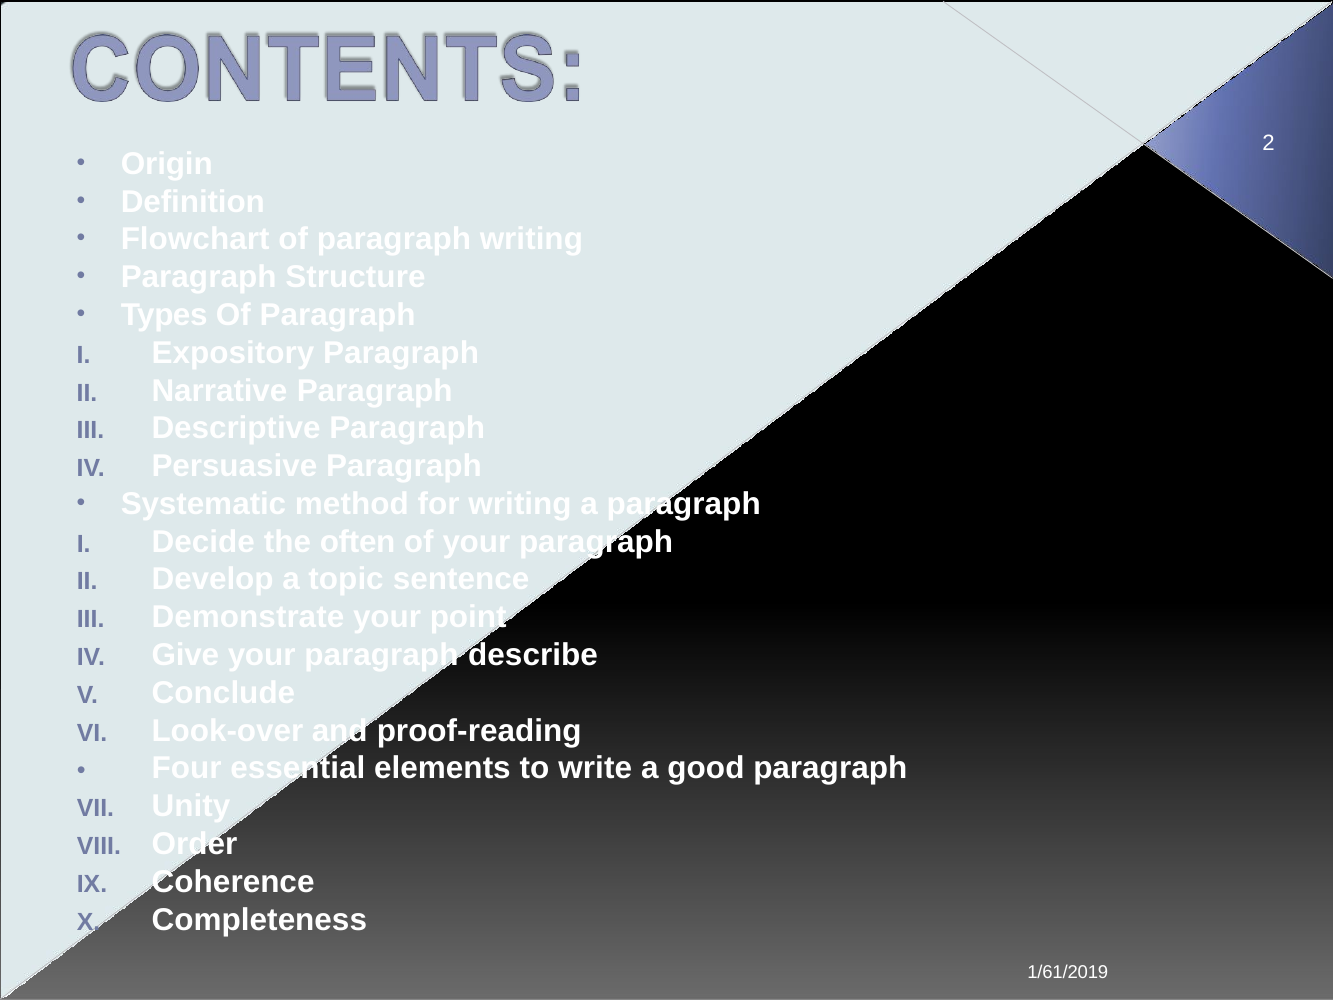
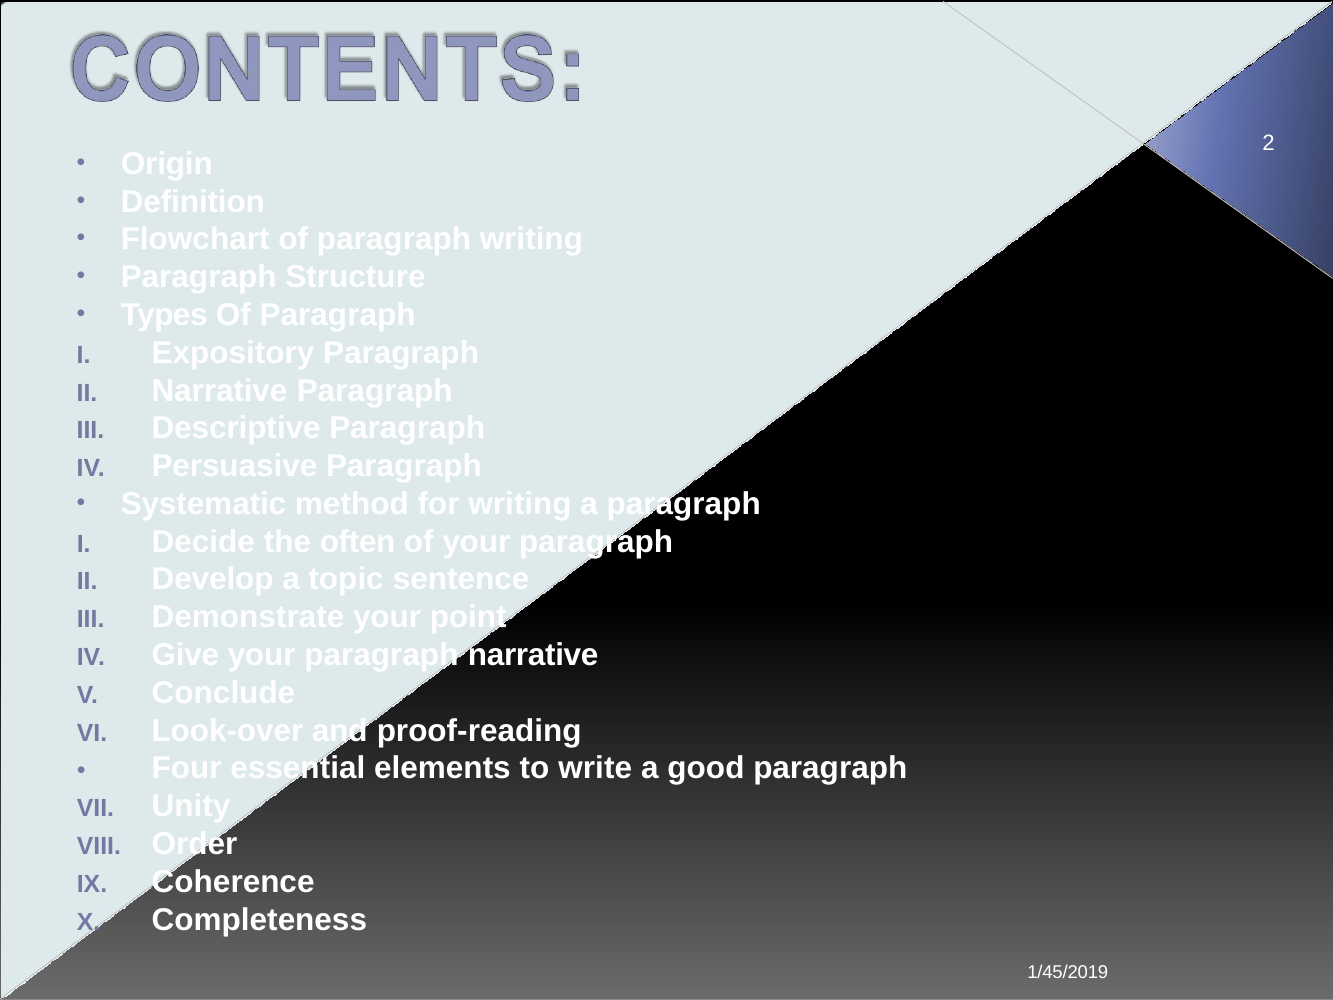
paragraph describe: describe -> narrative
1/61/2019: 1/61/2019 -> 1/45/2019
